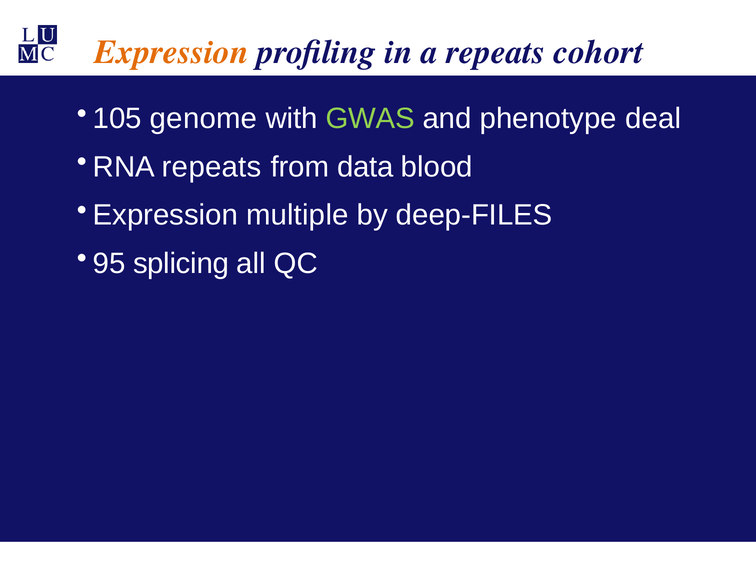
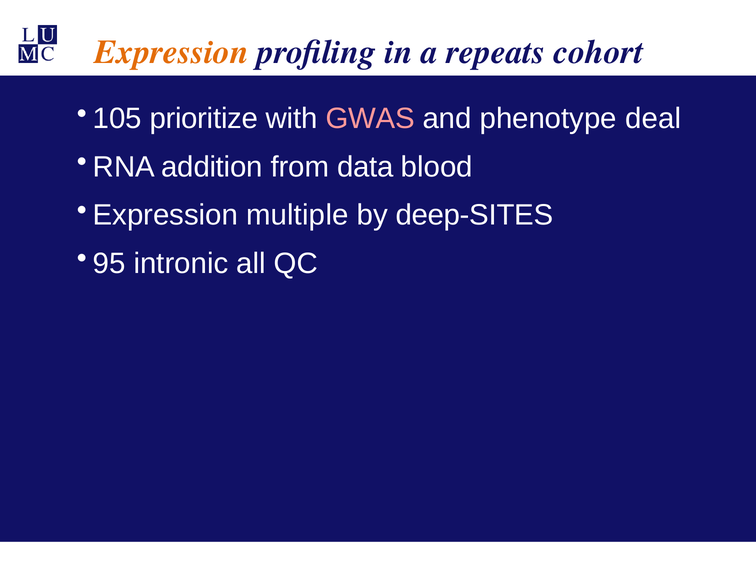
genome: genome -> prioritize
GWAS colour: light green -> pink
RNA repeats: repeats -> addition
deep-FILES: deep-FILES -> deep-SITES
splicing: splicing -> intronic
